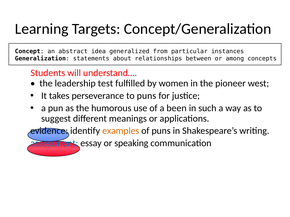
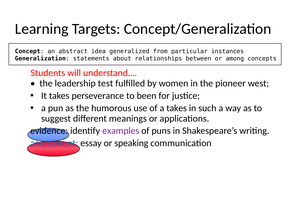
to puns: puns -> been
a been: been -> takes
examples colour: orange -> purple
